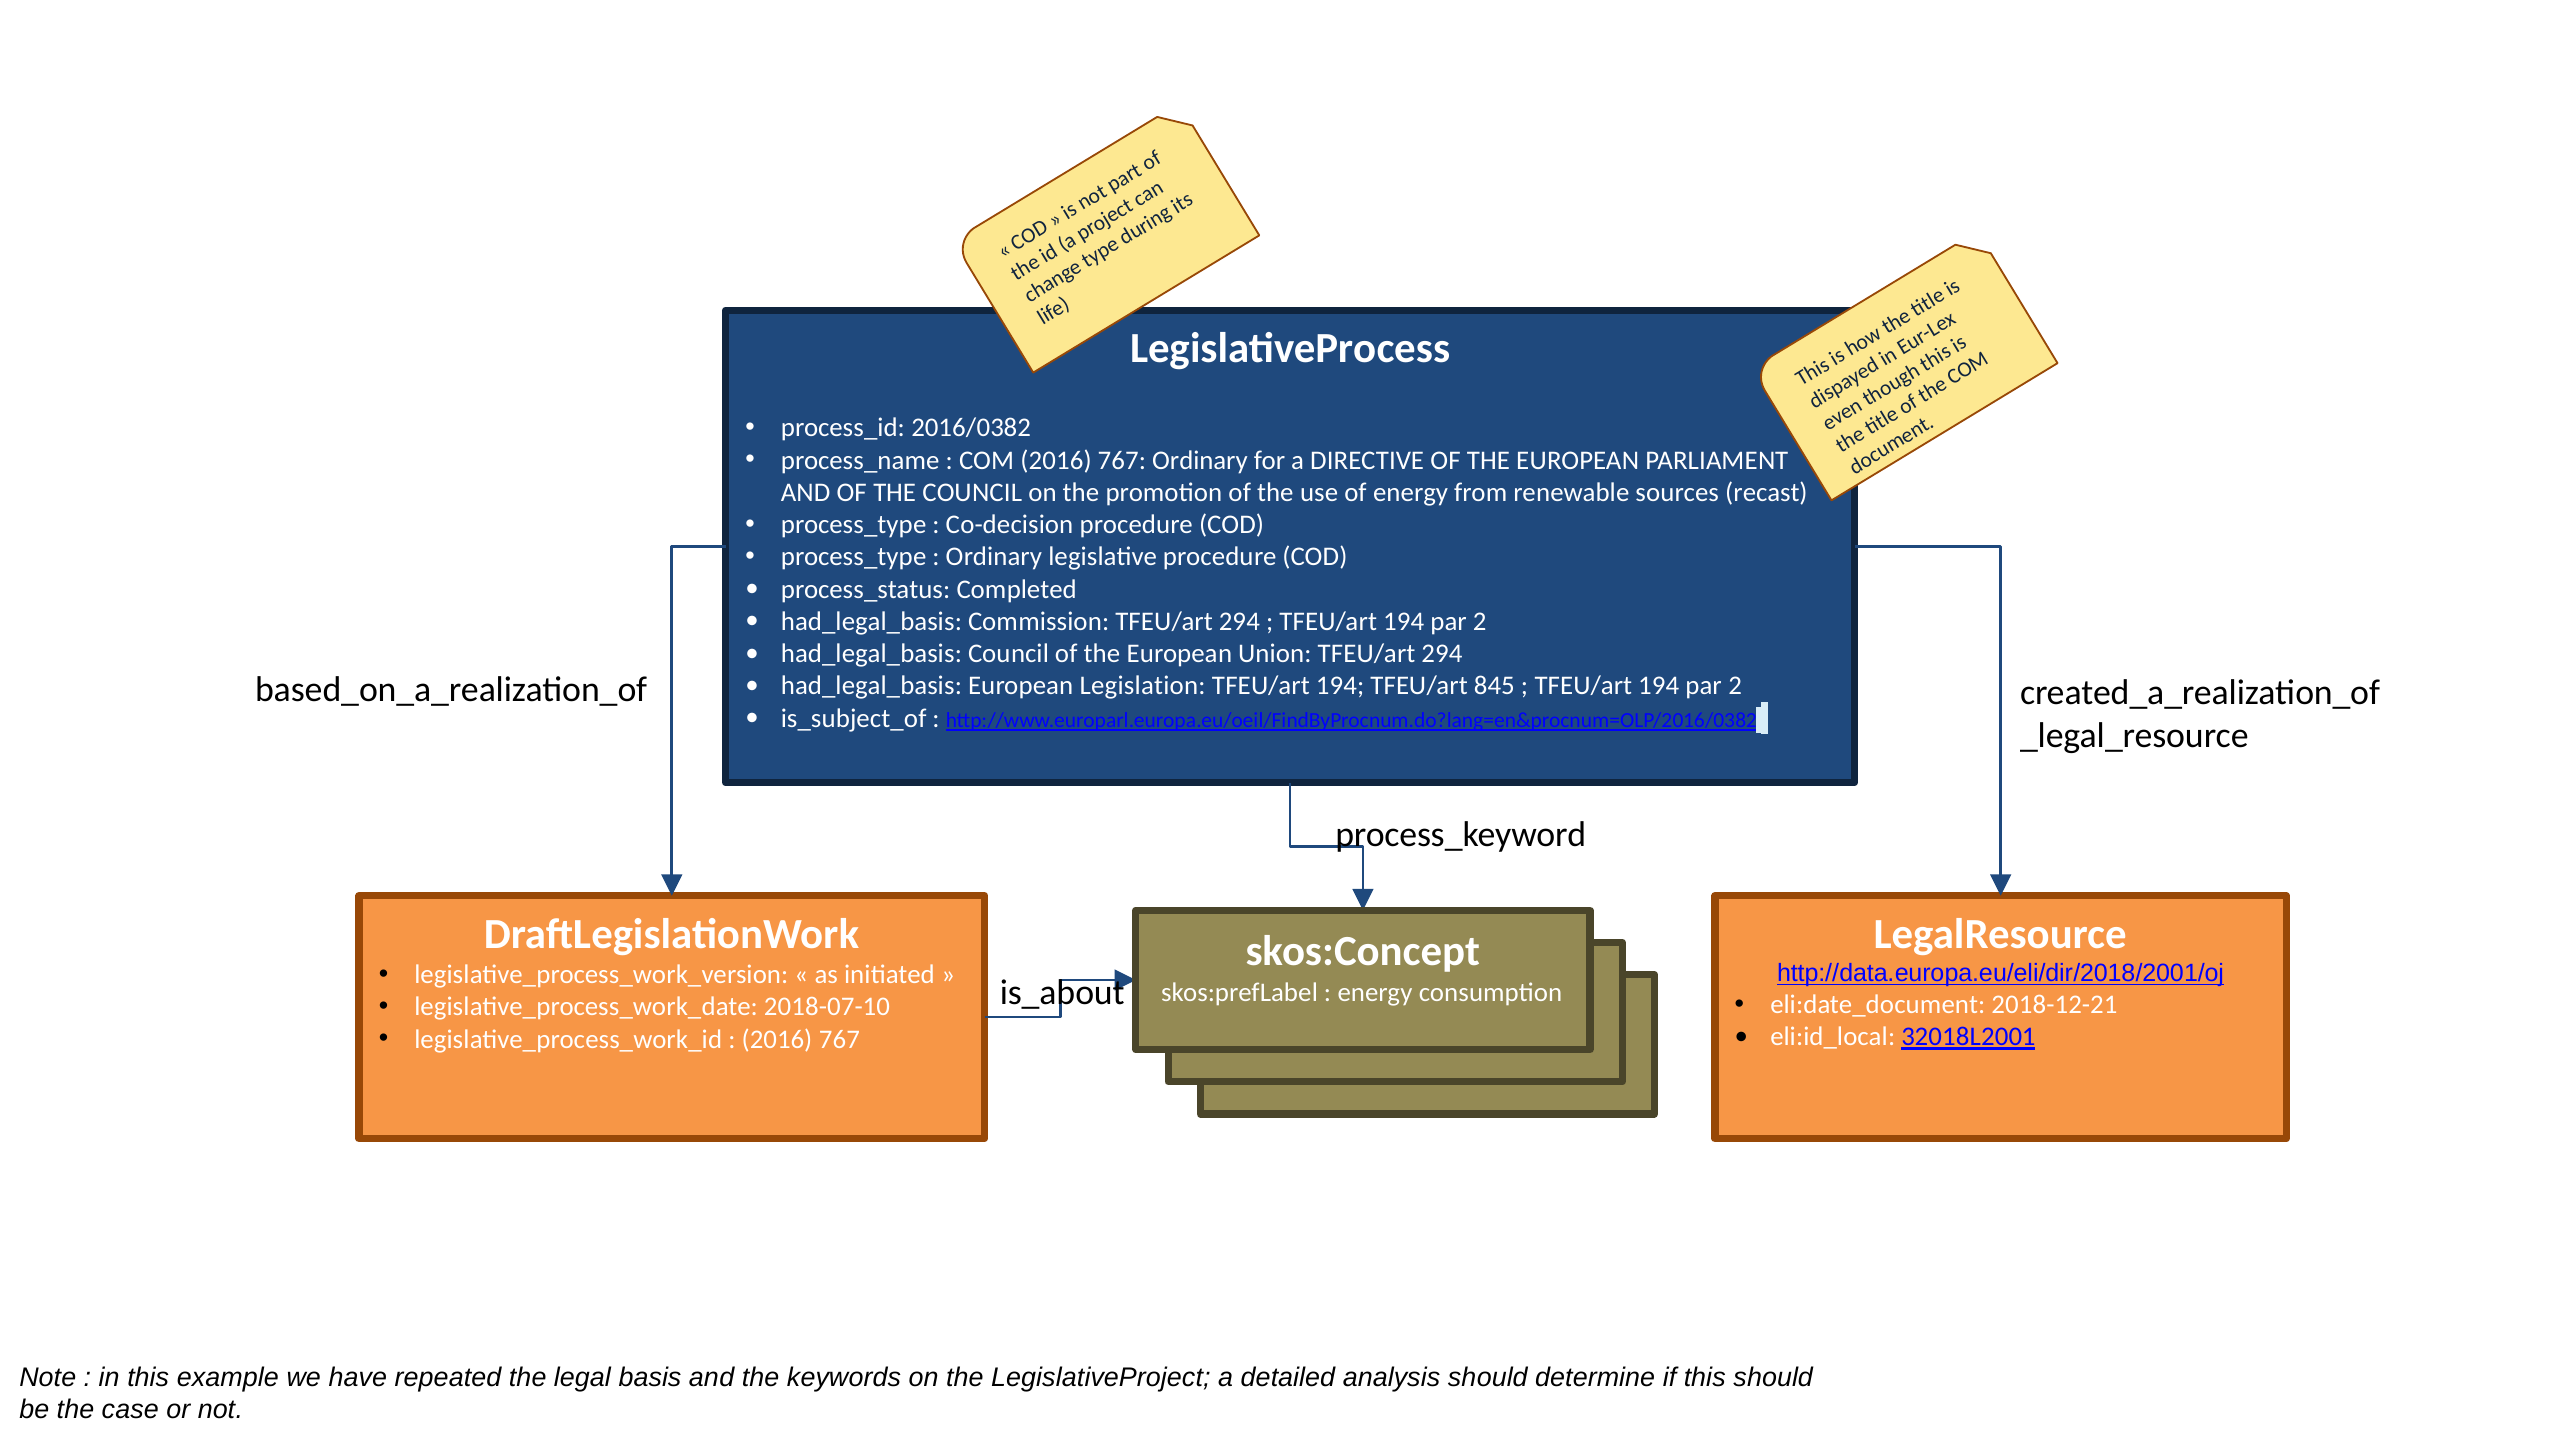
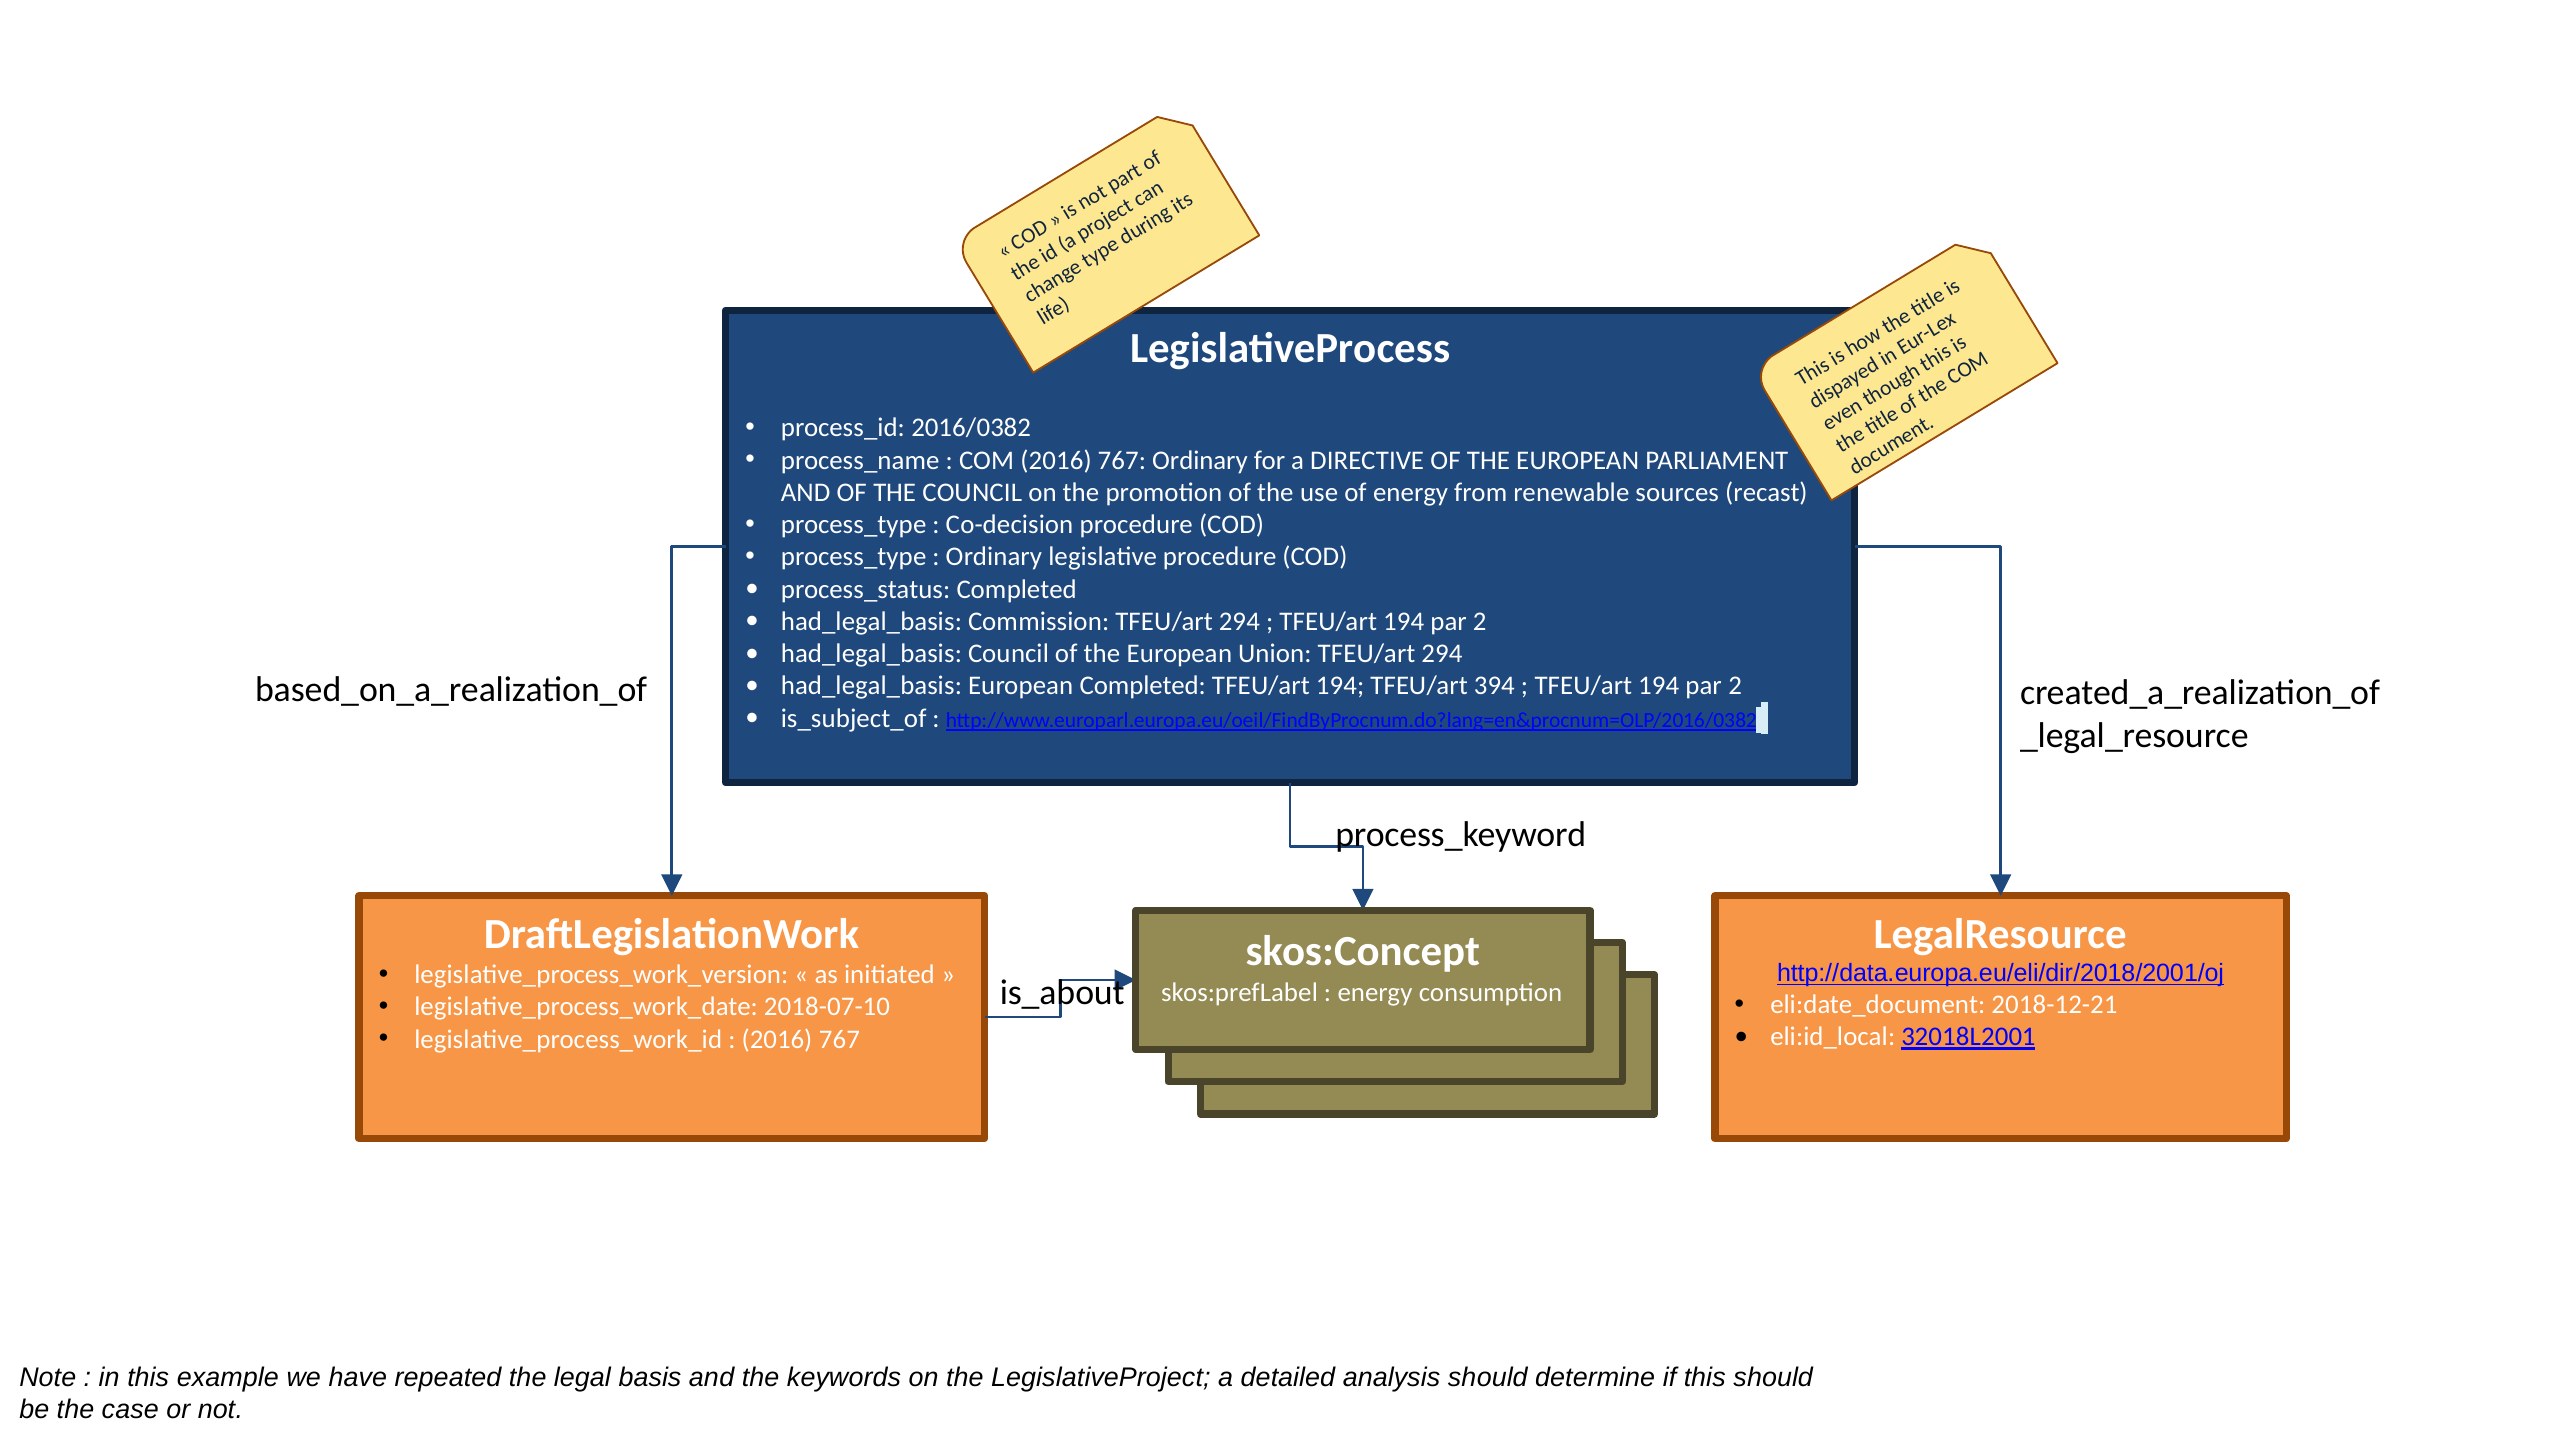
European Legislation: Legislation -> Completed
845: 845 -> 394
